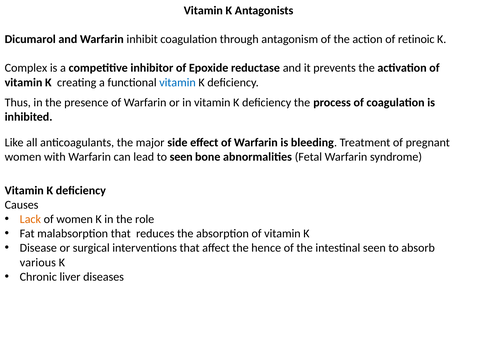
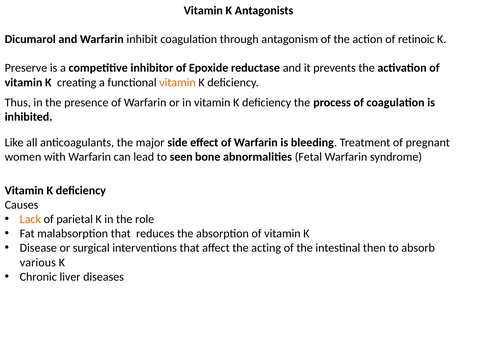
Complex: Complex -> Preserve
vitamin at (178, 82) colour: blue -> orange
of women: women -> parietal
hence: hence -> acting
intestinal seen: seen -> then
